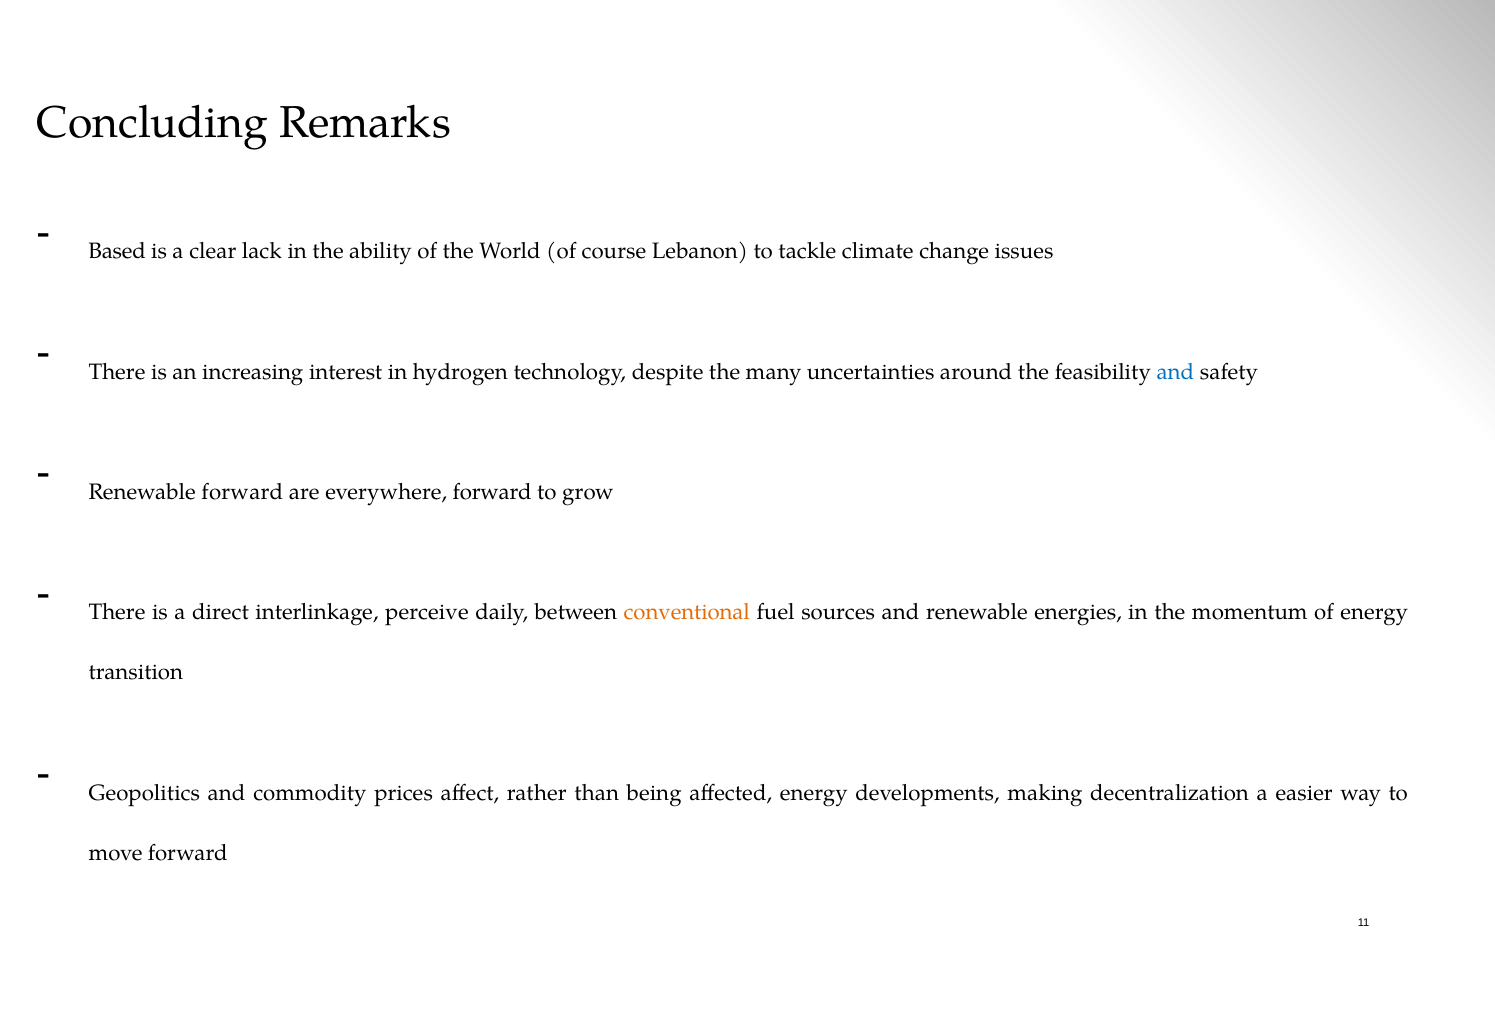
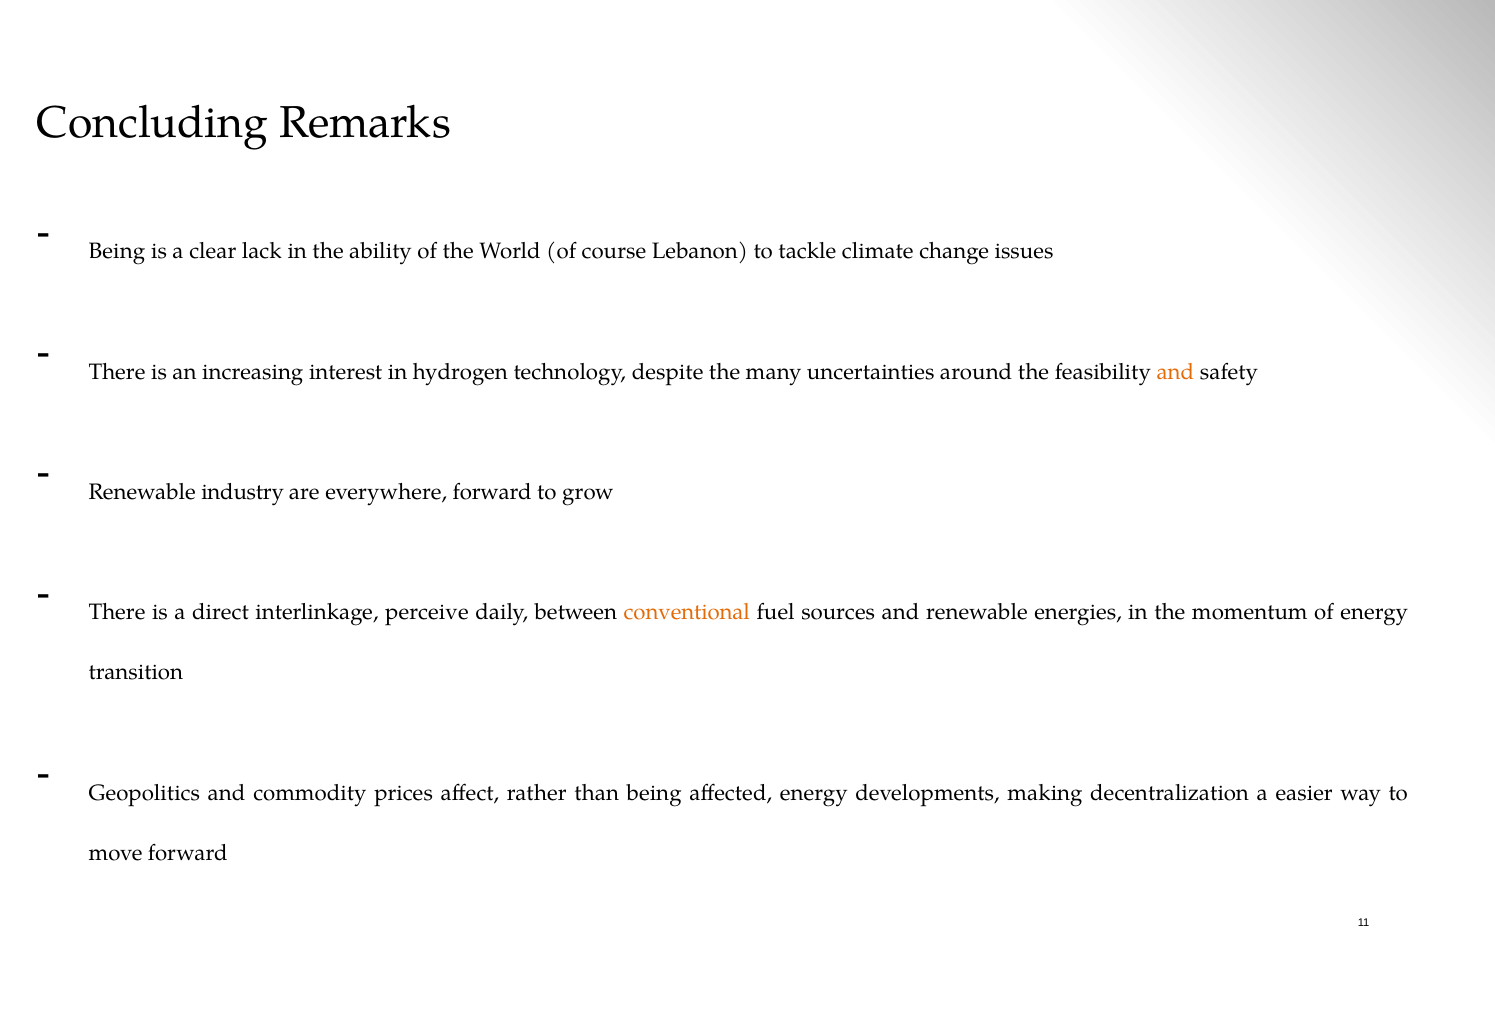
Based at (117, 252): Based -> Being
and at (1175, 372) colour: blue -> orange
Renewable forward: forward -> industry
